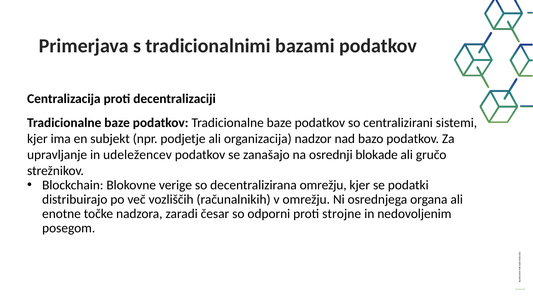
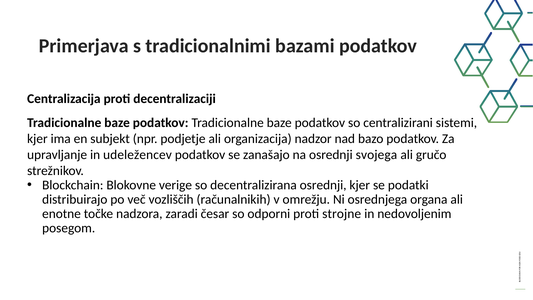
blokade: blokade -> svojega
decentralizirana omrežju: omrežju -> osrednji
